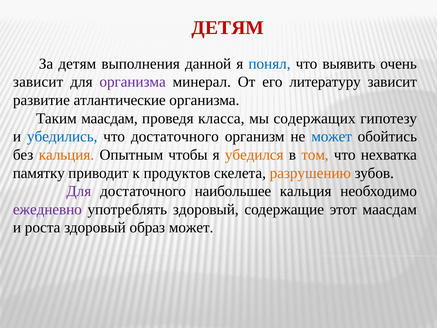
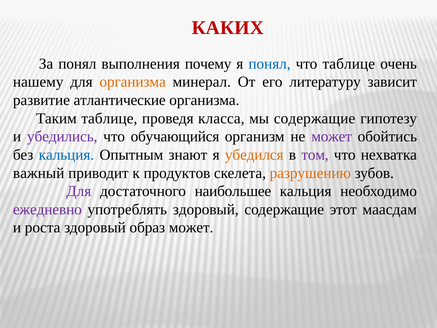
ДЕТЯМ at (228, 28): ДЕТЯМ -> КАКИХ
За детям: детям -> понял
данной: данной -> почему
что выявить: выявить -> таблице
зависит at (38, 82): зависит -> нашему
организма at (133, 82) colour: purple -> orange
Таким маасдам: маасдам -> таблице
мы содержащих: содержащих -> содержащие
убедились colour: blue -> purple
что достаточного: достаточного -> обучающийся
может at (332, 136) colour: blue -> purple
кальция at (66, 155) colour: orange -> blue
чтобы: чтобы -> знают
том colour: orange -> purple
памятку: памятку -> важный
